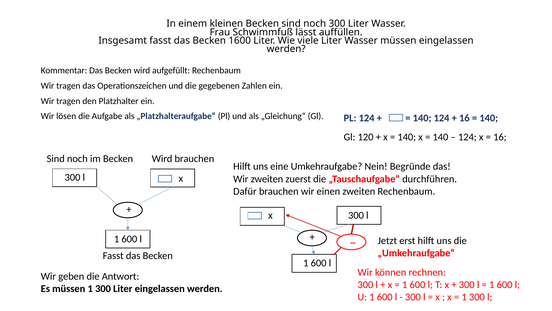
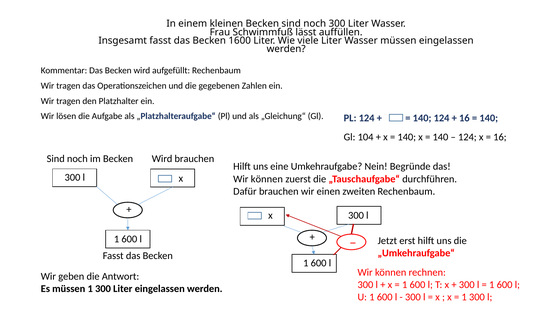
120: 120 -> 104
zweiten at (267, 179): zweiten -> können
